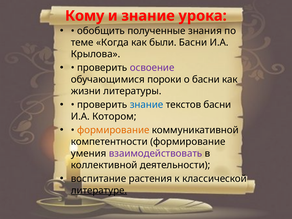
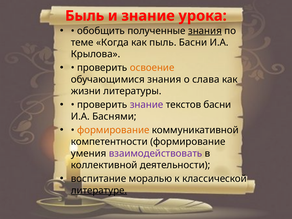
Кому: Кому -> Быль
знания at (205, 31) underline: none -> present
были: были -> пыль
освоение colour: purple -> orange
обучающимися пороки: пороки -> знания
о басни: басни -> слава
знание at (147, 105) colour: blue -> purple
Котором: Котором -> Баснями
растения: растения -> моралью
